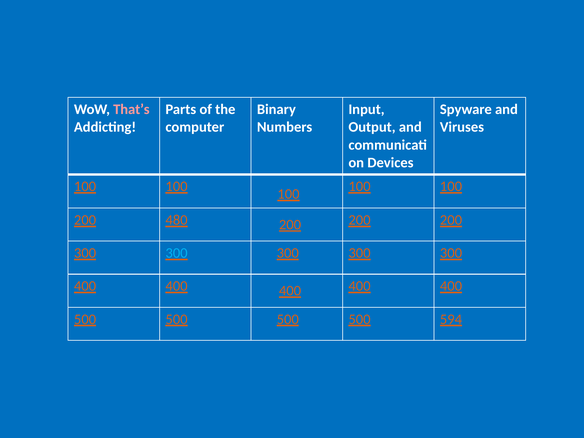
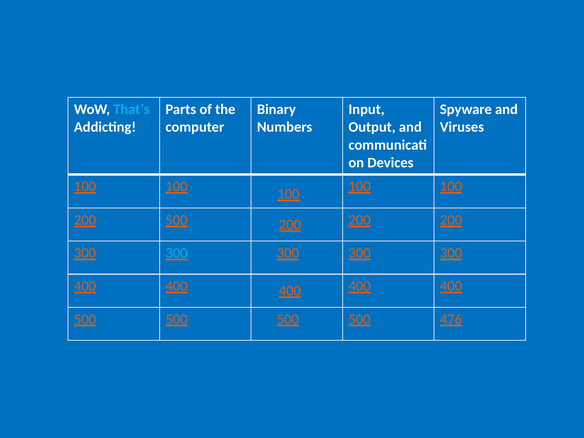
That’s colour: pink -> light blue
200 480: 480 -> 500
594: 594 -> 476
